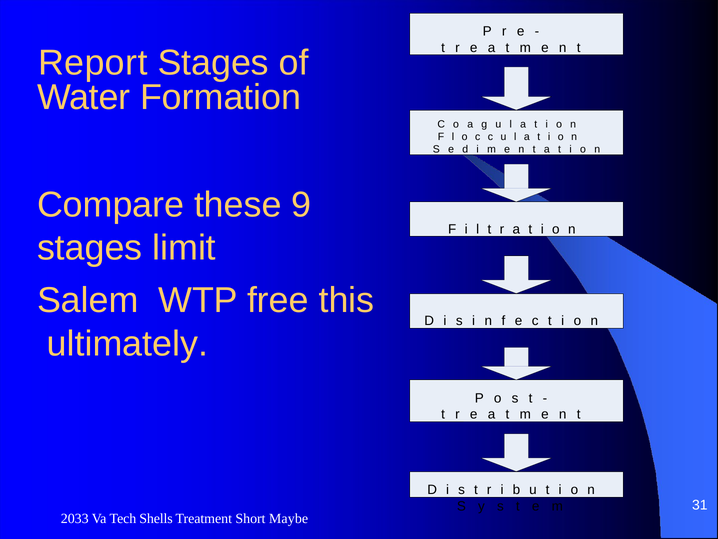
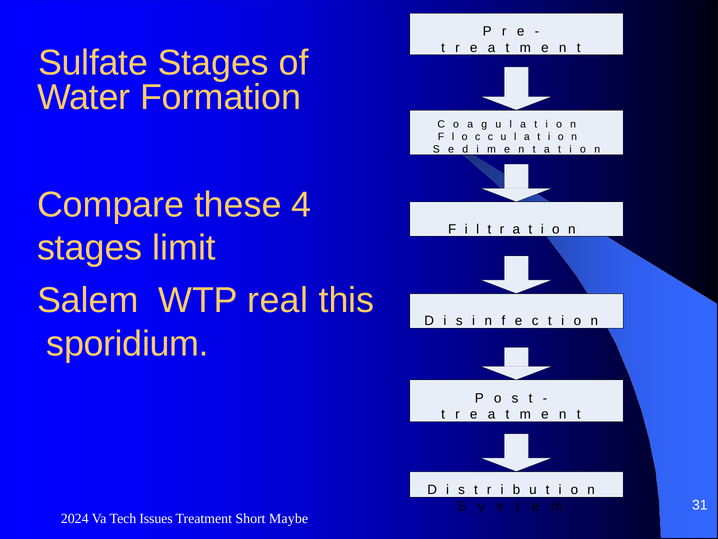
Report: Report -> Sulfate
9: 9 -> 4
free: free -> real
ultimately: ultimately -> sporidium
2033: 2033 -> 2024
Shells: Shells -> Issues
